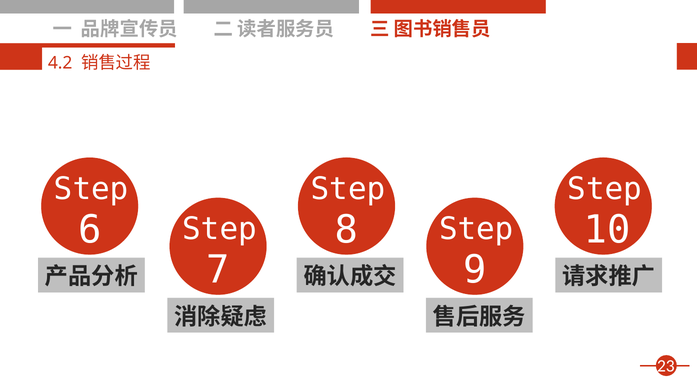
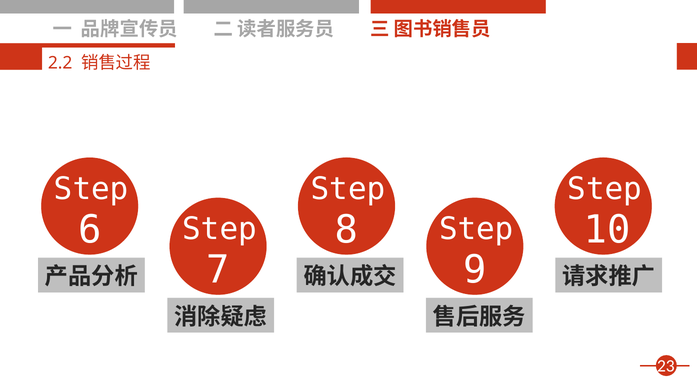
4.2: 4.2 -> 2.2
